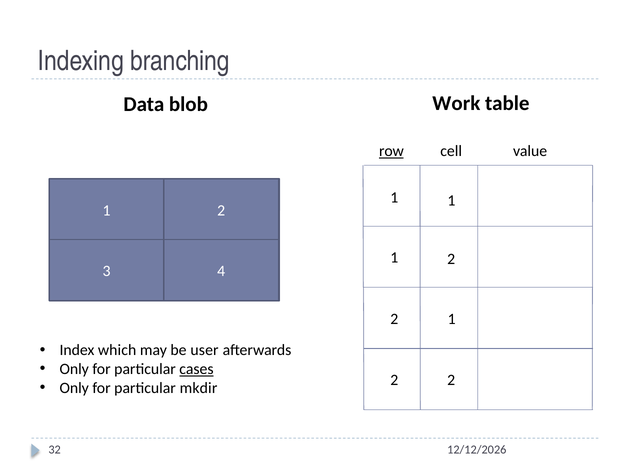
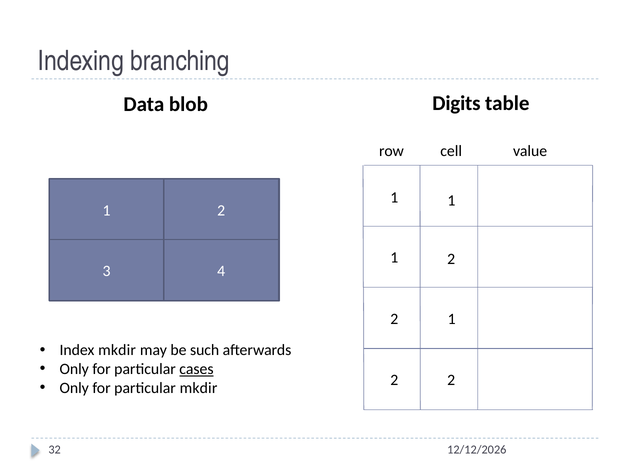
Work: Work -> Digits
row underline: present -> none
Index which: which -> mkdir
user: user -> such
